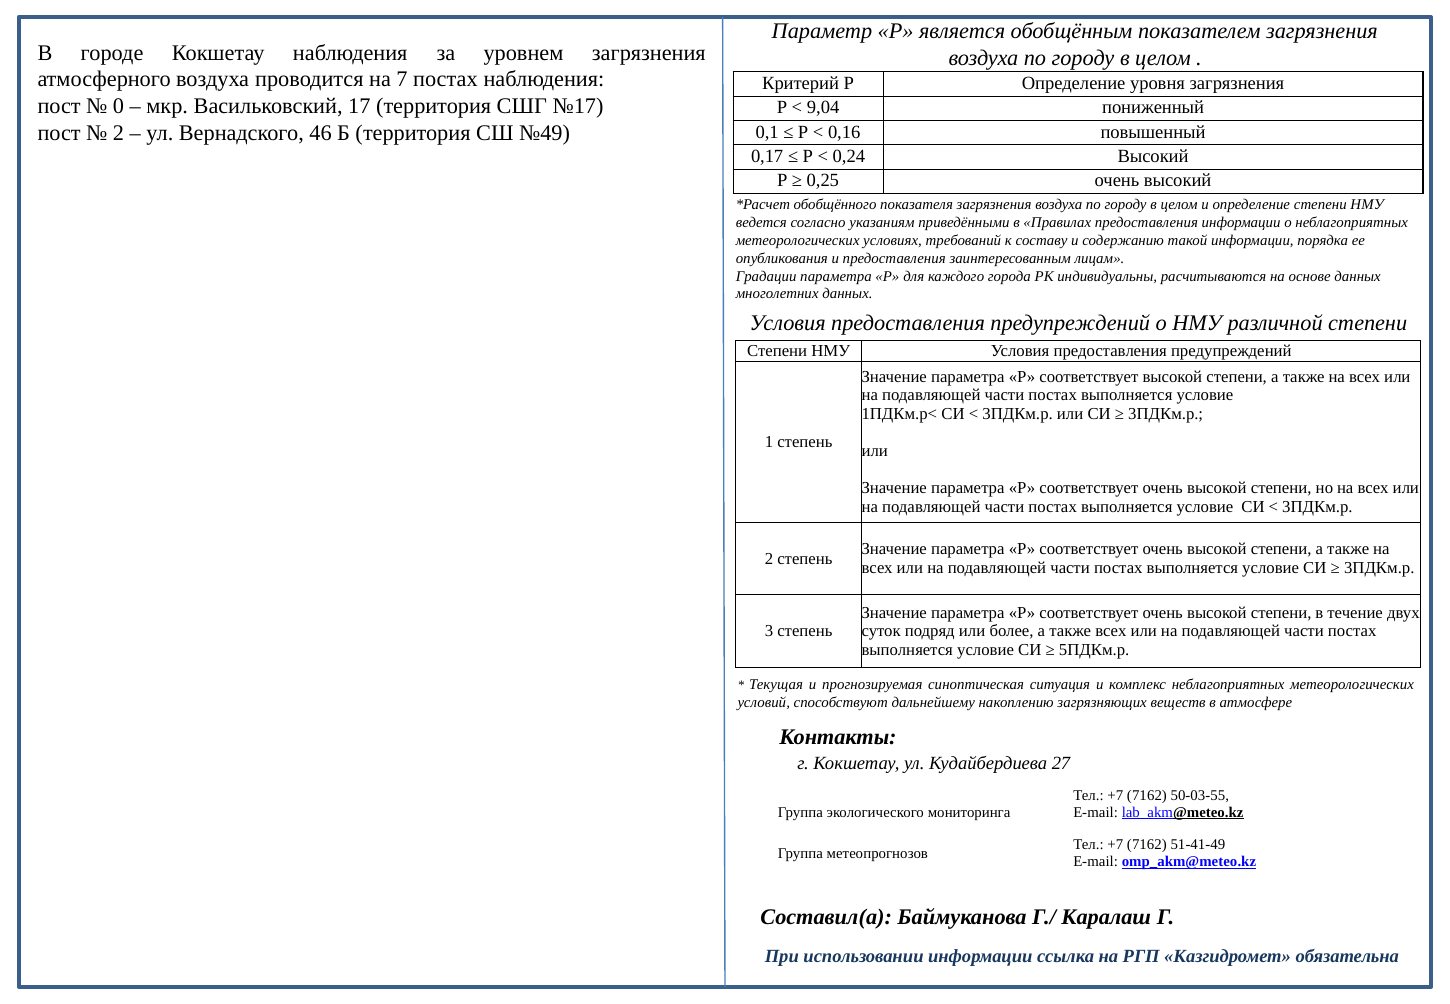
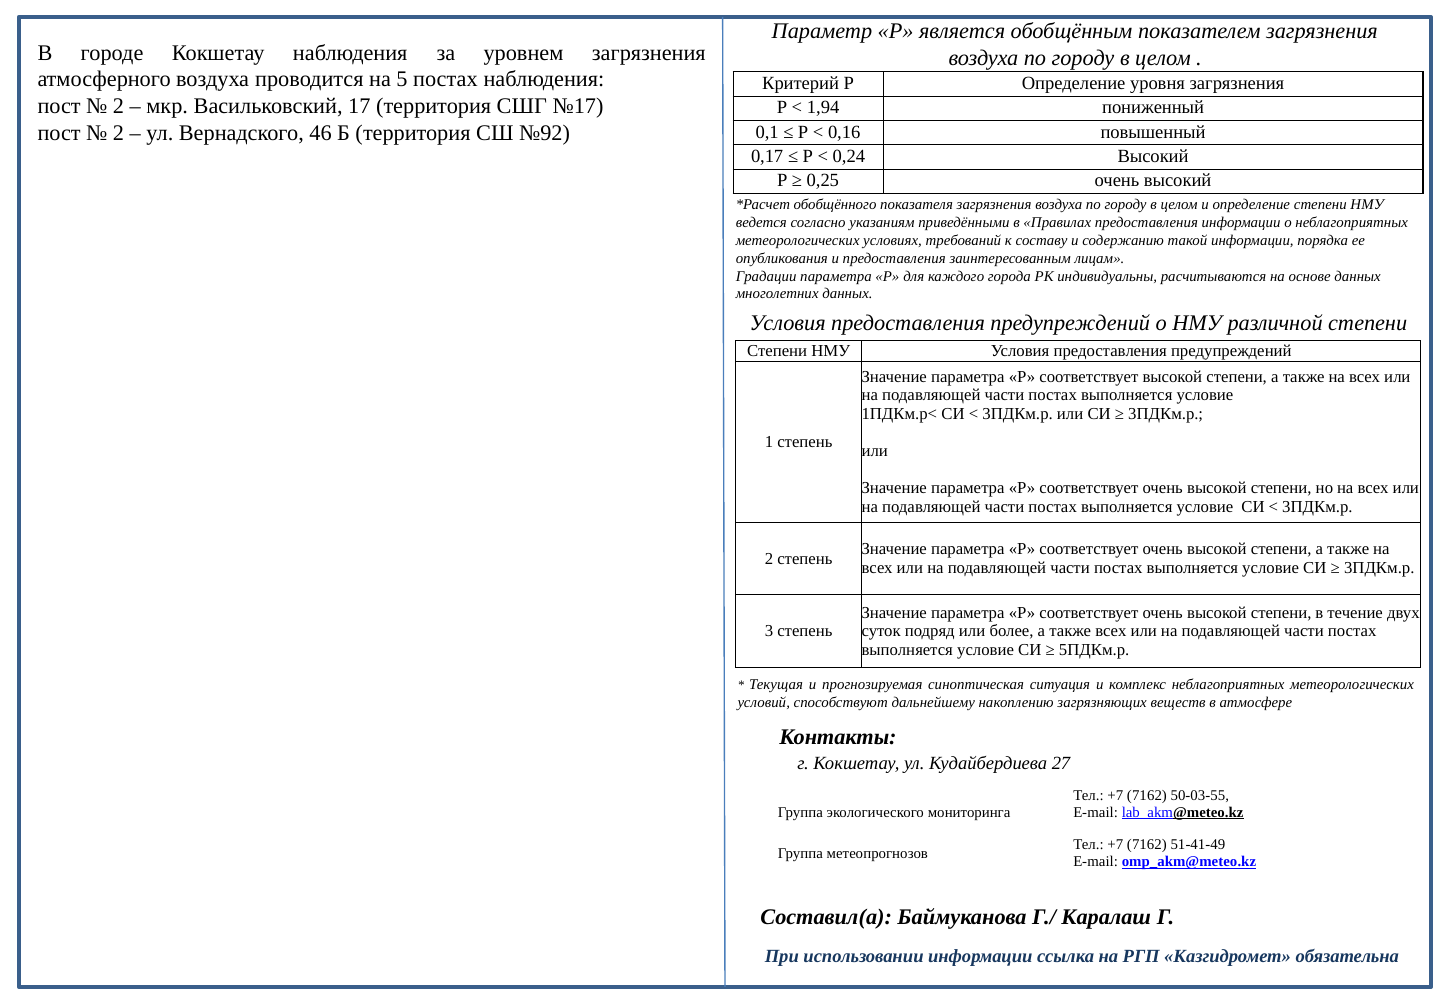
7: 7 -> 5
0 at (119, 106): 0 -> 2
9,04: 9,04 -> 1,94
№49: №49 -> №92
